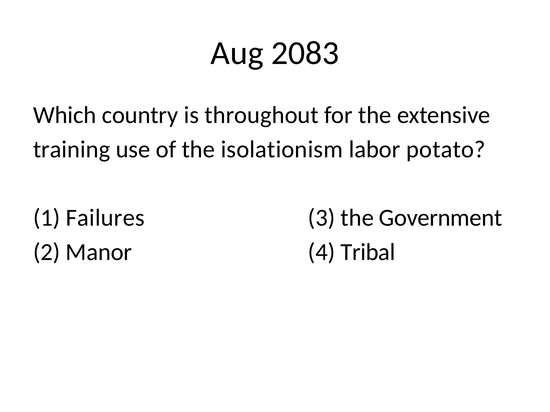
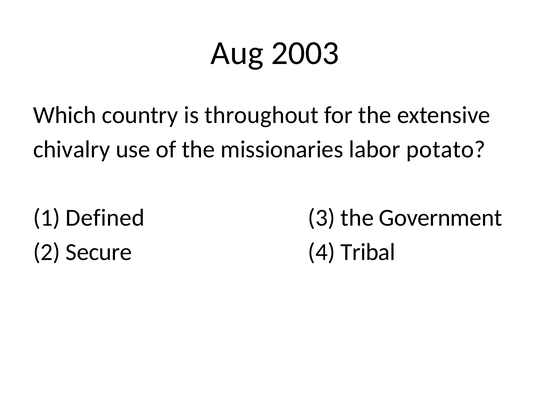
2083: 2083 -> 2003
training: training -> chivalry
isolationism: isolationism -> missionaries
Failures: Failures -> Defined
Manor: Manor -> Secure
